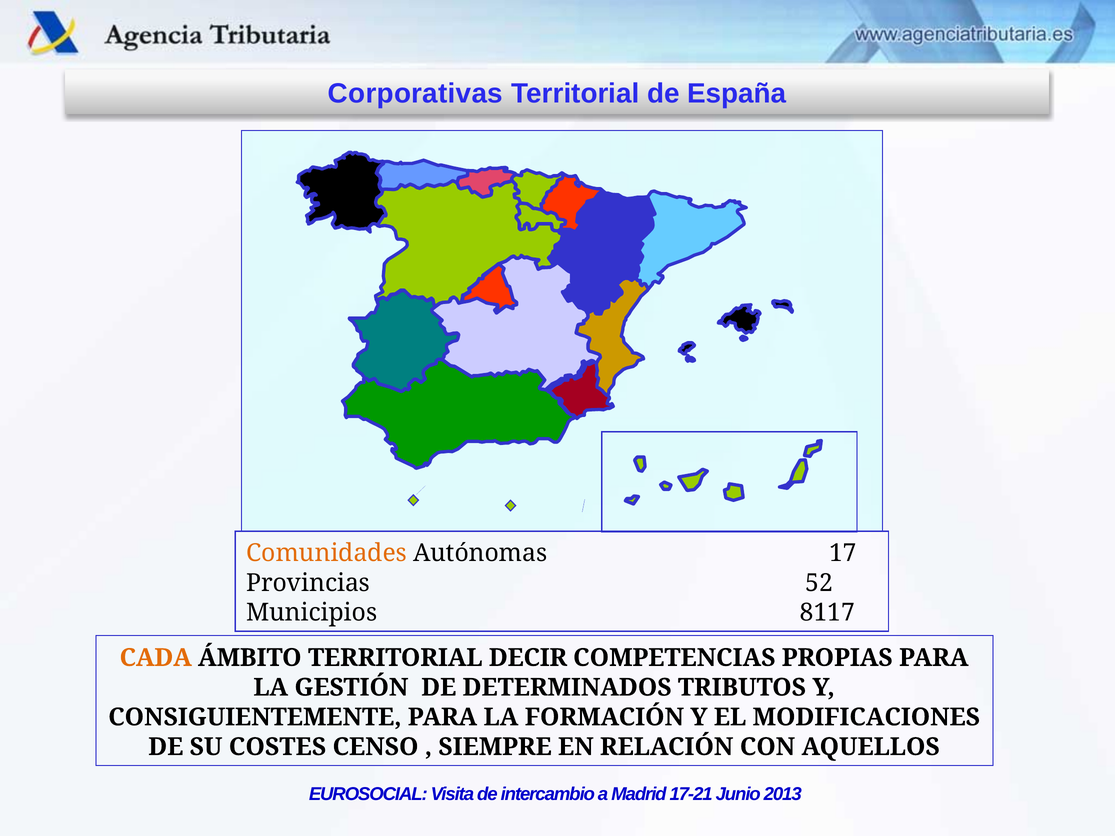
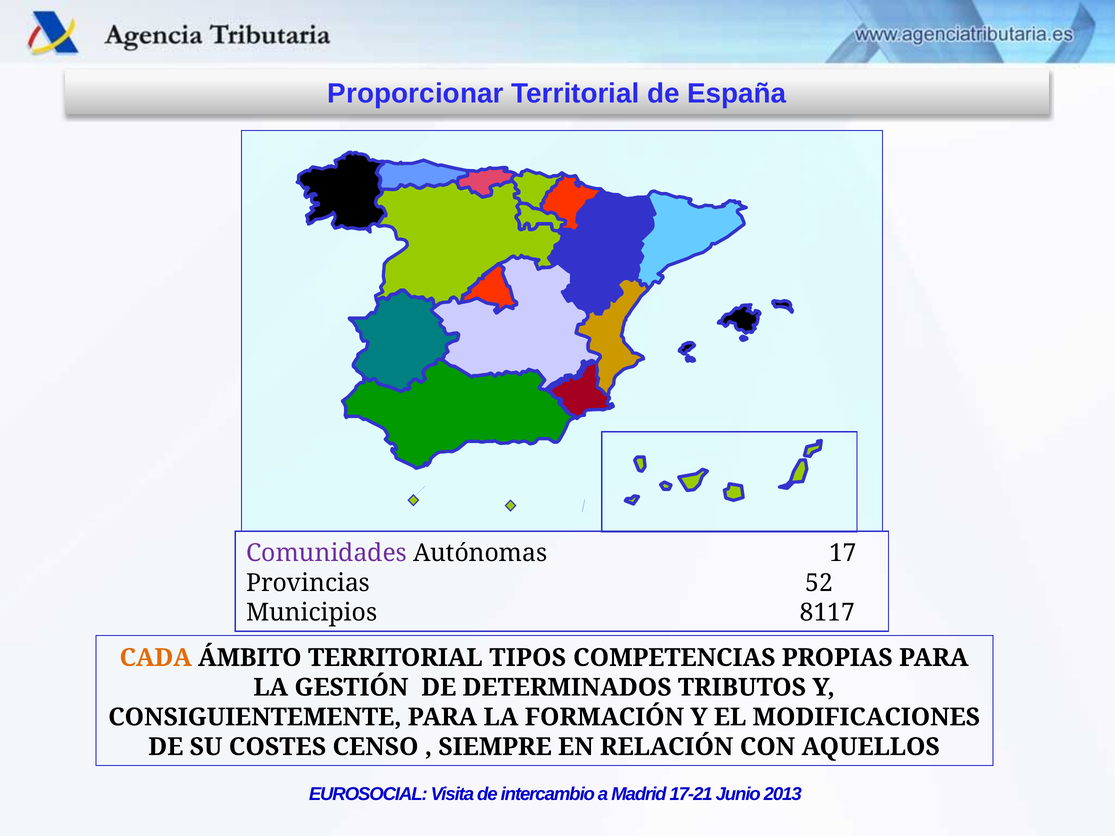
Corporativas: Corporativas -> Proporcionar
Comunidades colour: orange -> purple
DECIR: DECIR -> TIPOS
